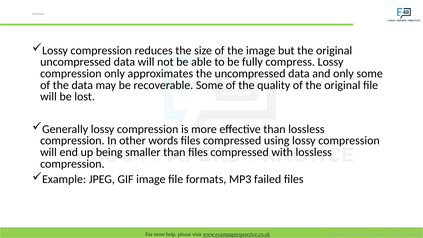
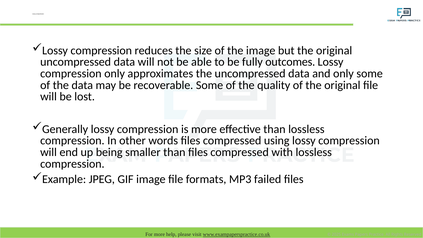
compress: compress -> outcomes
